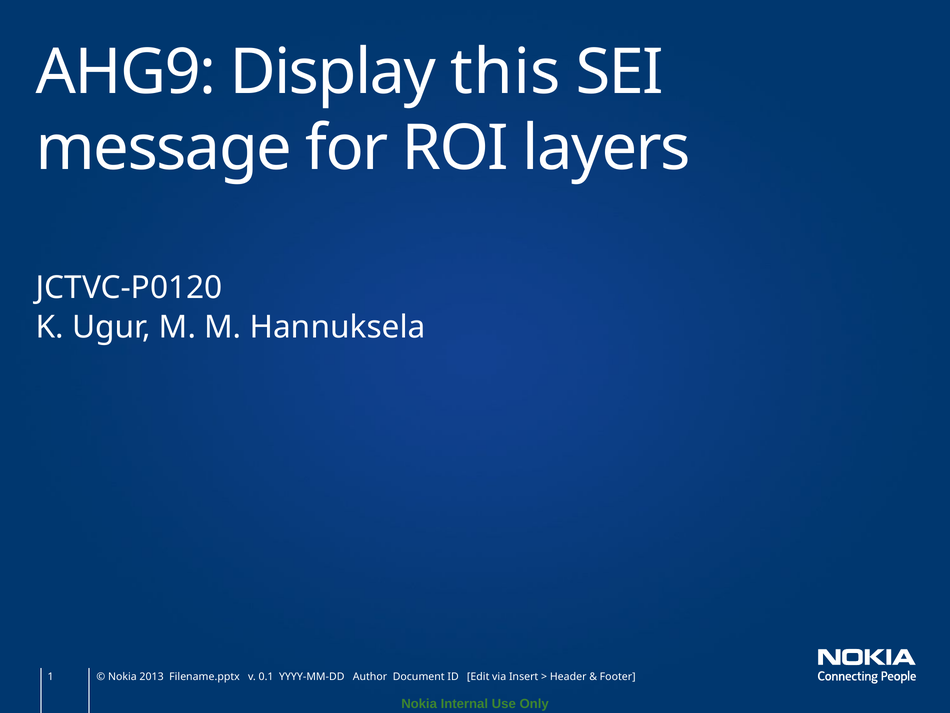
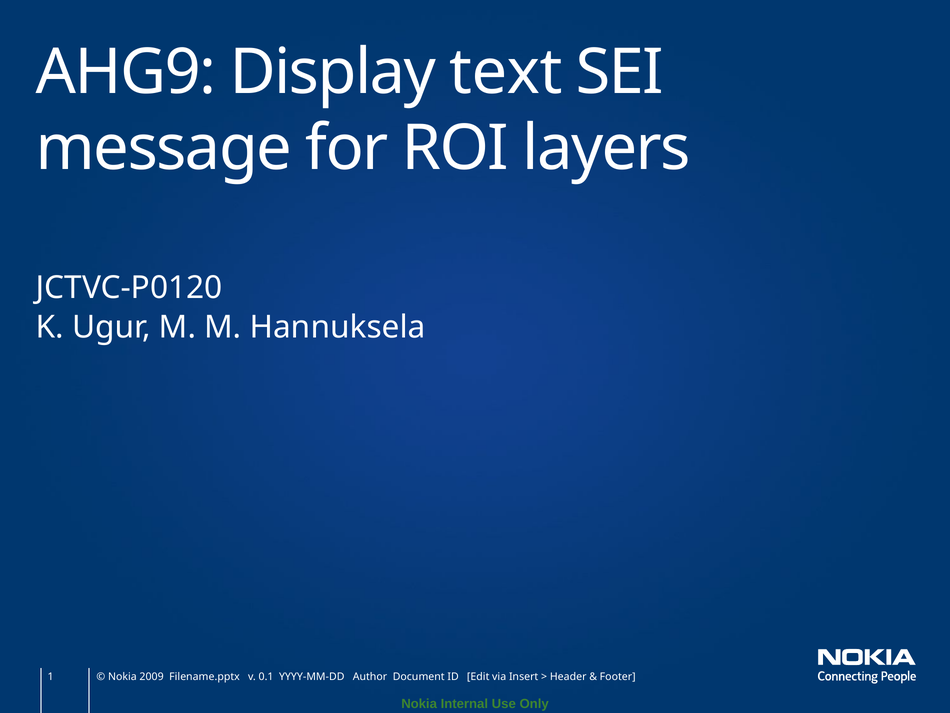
this: this -> text
2013: 2013 -> 2009
